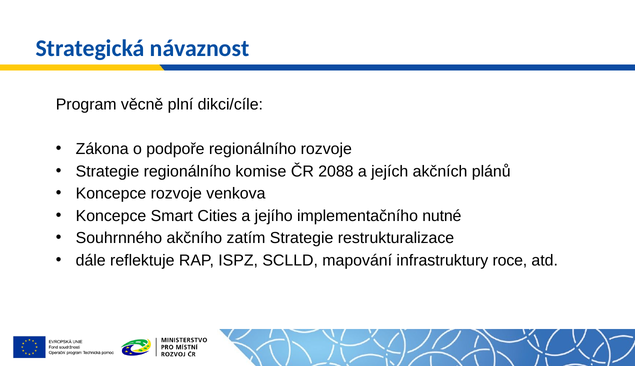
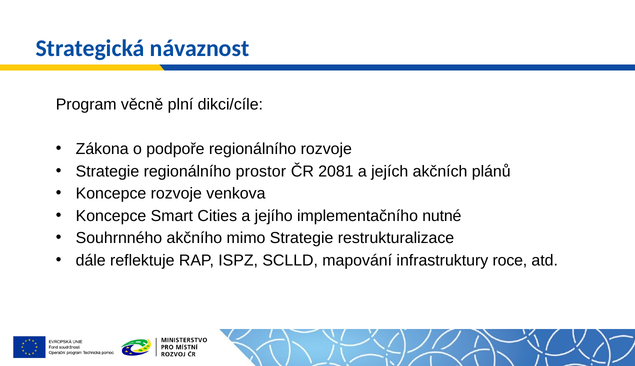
komise: komise -> prostor
2088: 2088 -> 2081
zatím: zatím -> mimo
